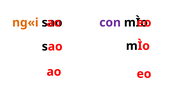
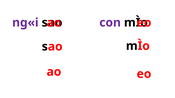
ng«i colour: orange -> purple
